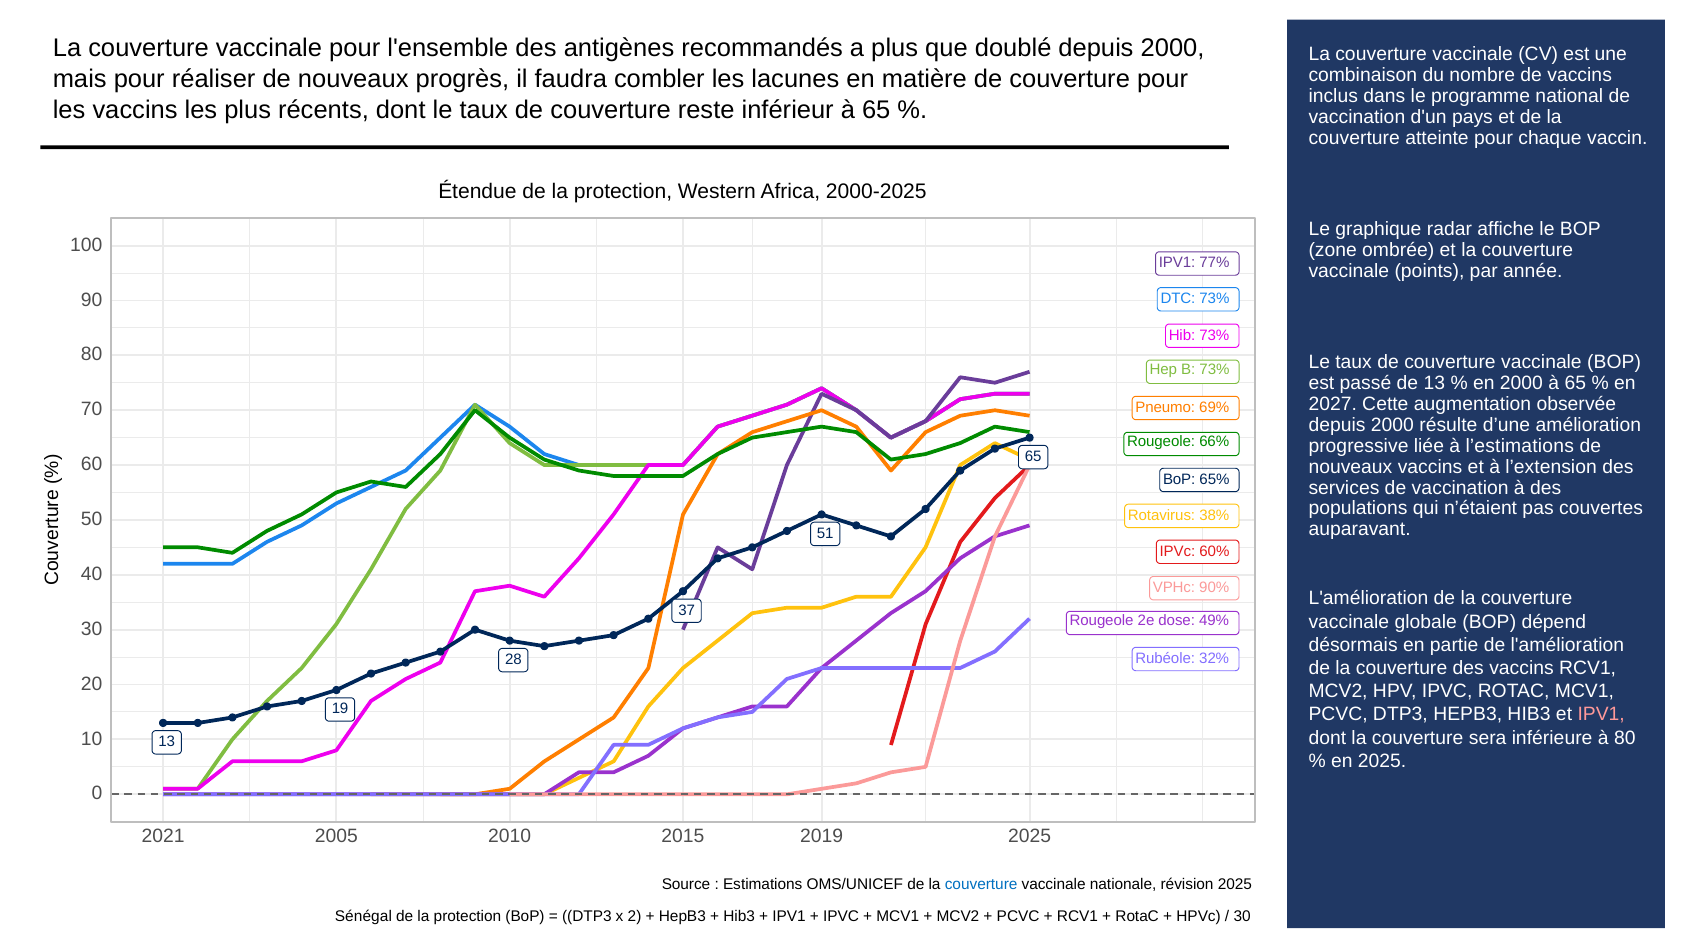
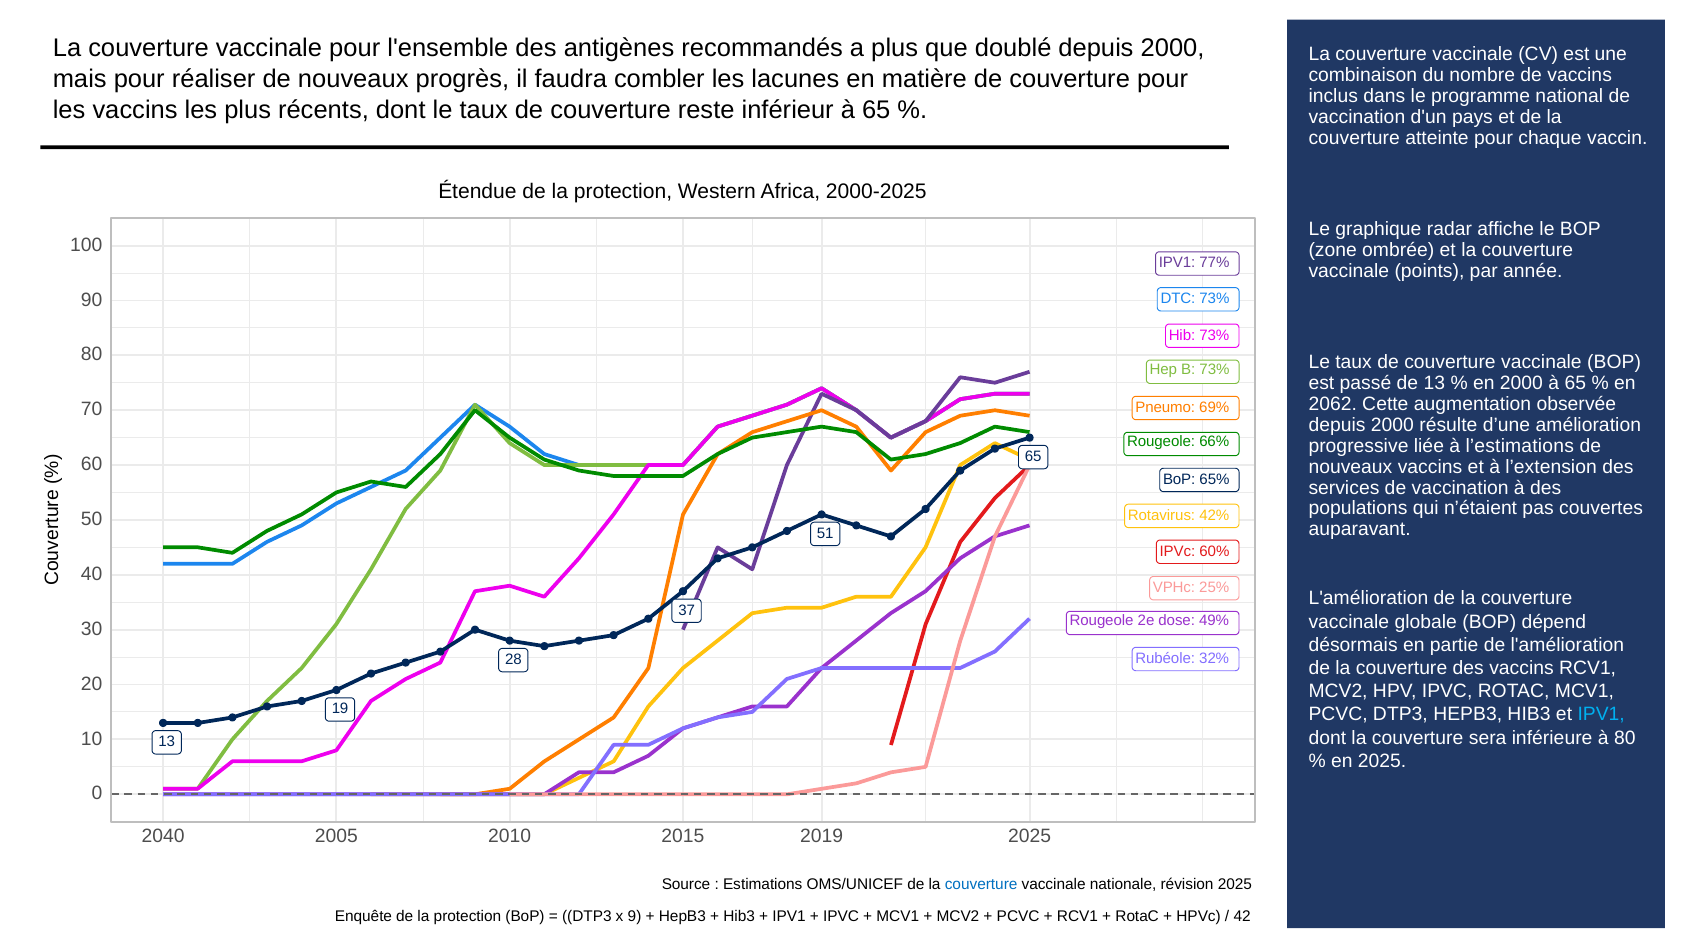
2027: 2027 -> 2062
38%: 38% -> 42%
90%: 90% -> 25%
IPV1 at (1601, 715) colour: pink -> light blue
2021: 2021 -> 2040
Sénégal: Sénégal -> Enquête
2: 2 -> 9
30 at (1242, 916): 30 -> 42
